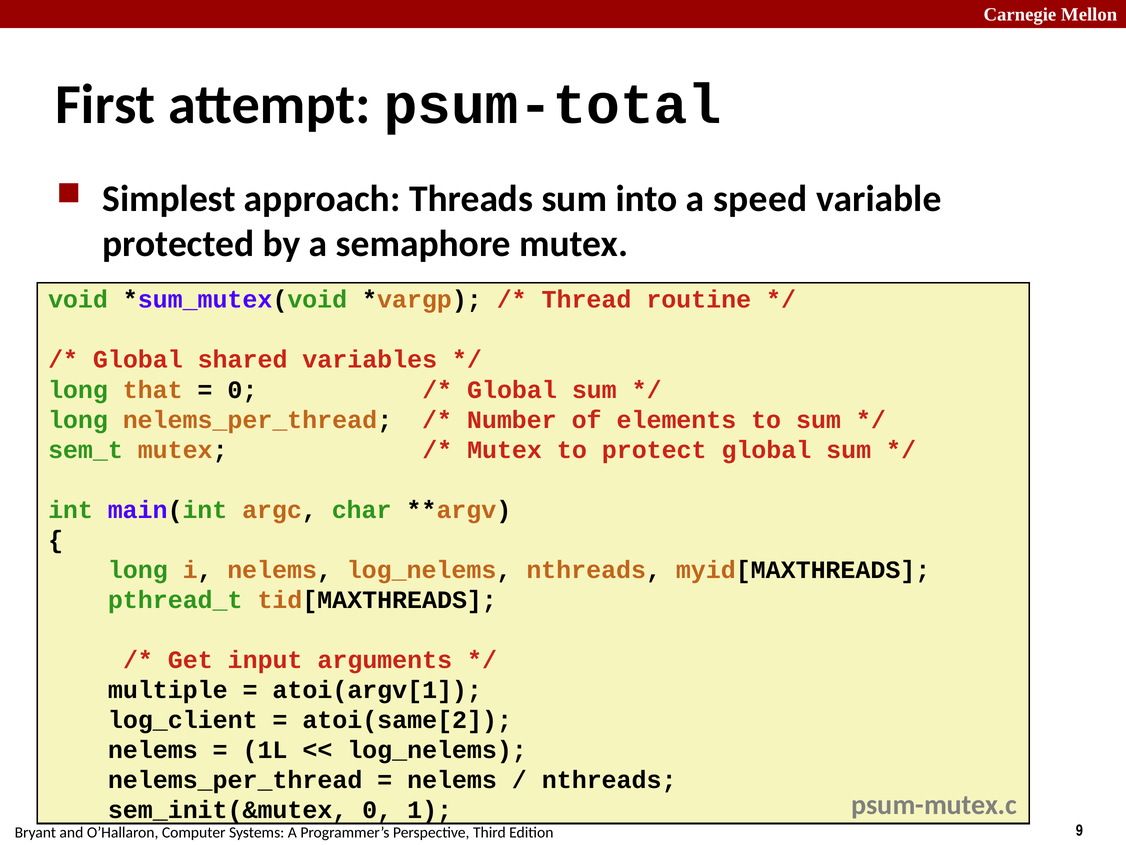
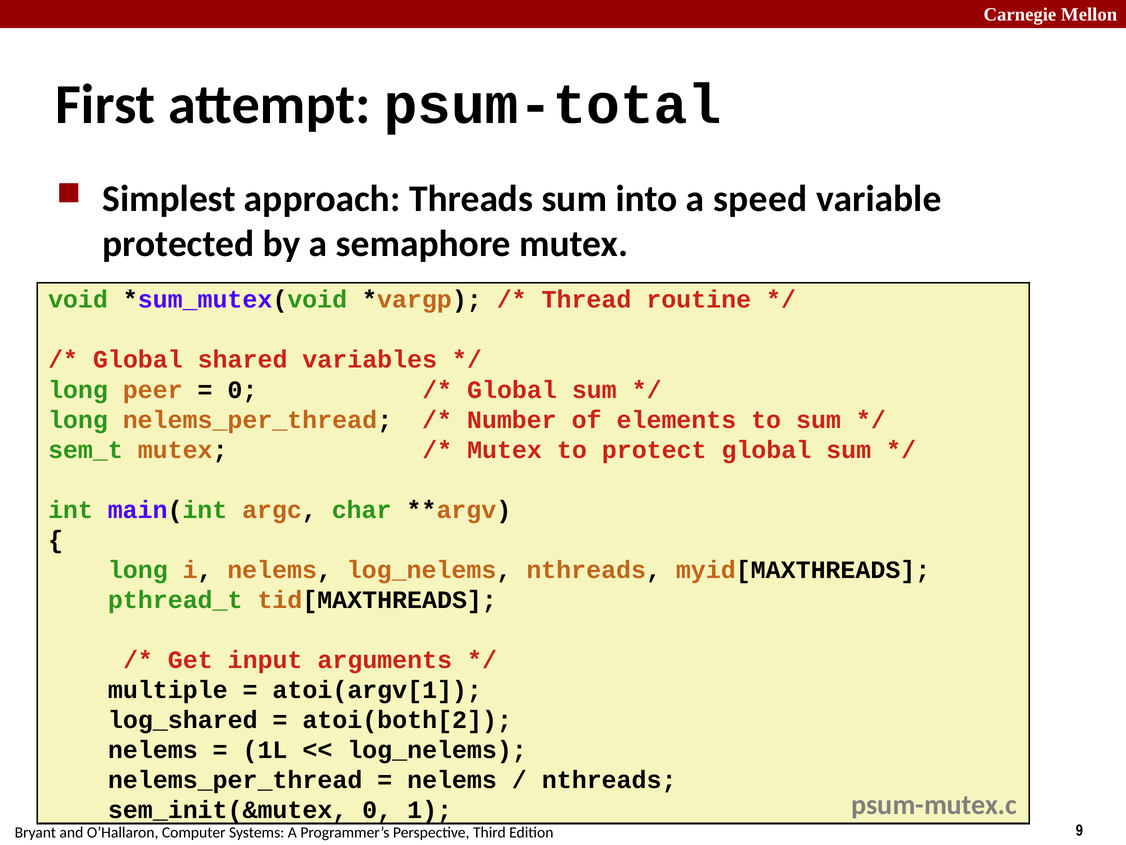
that: that -> peer
log_client: log_client -> log_shared
atoi(same[2: atoi(same[2 -> atoi(both[2
